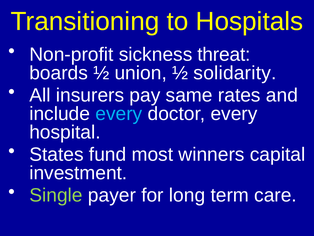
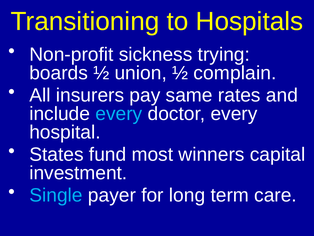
threat: threat -> trying
solidarity: solidarity -> complain
Single colour: light green -> light blue
